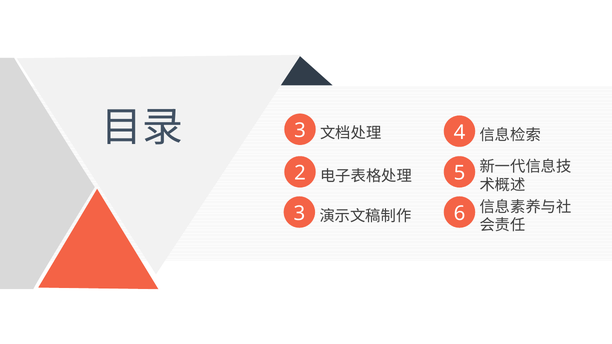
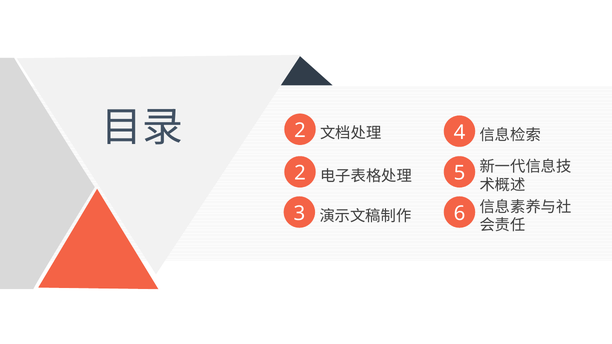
3 at (300, 131): 3 -> 2
